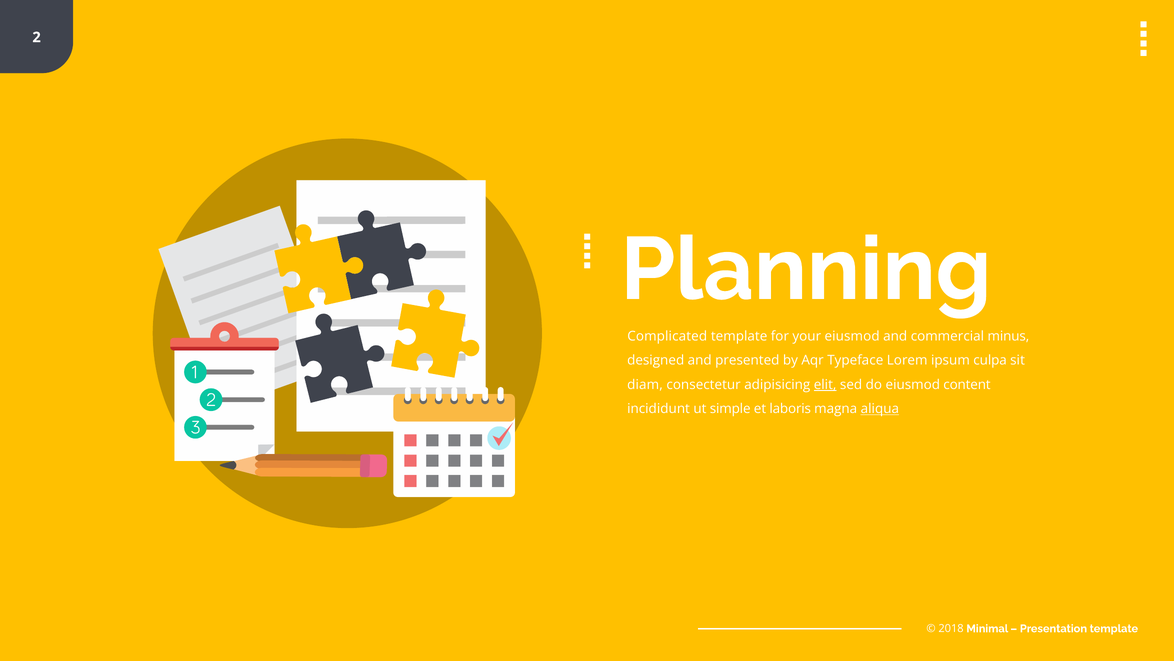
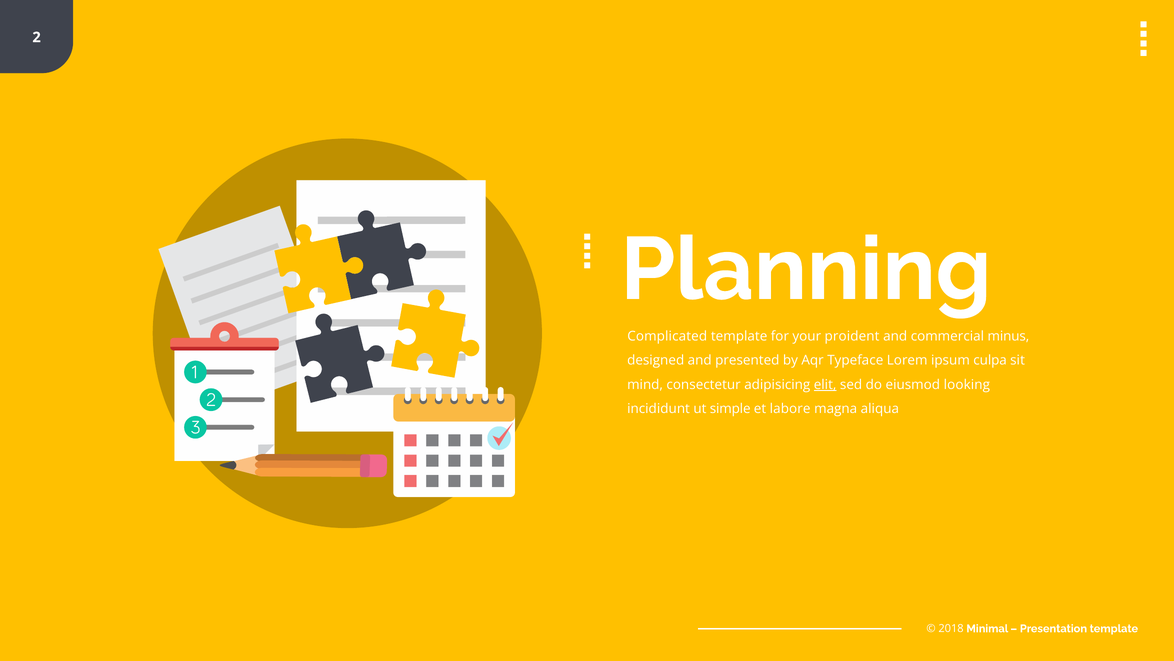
your eiusmod: eiusmod -> proident
diam: diam -> mind
content: content -> looking
laboris: laboris -> labore
aliqua underline: present -> none
